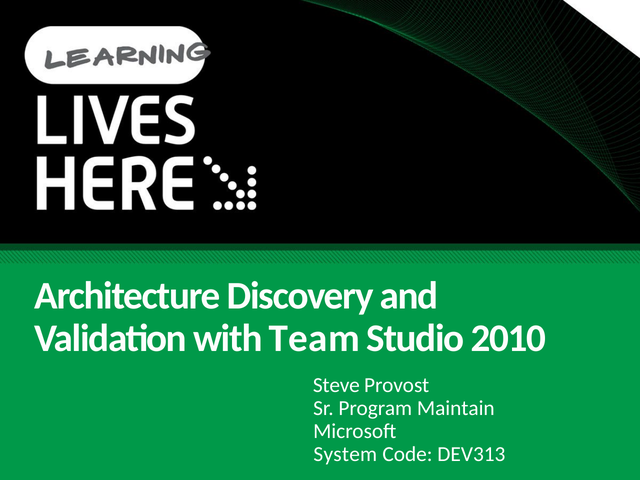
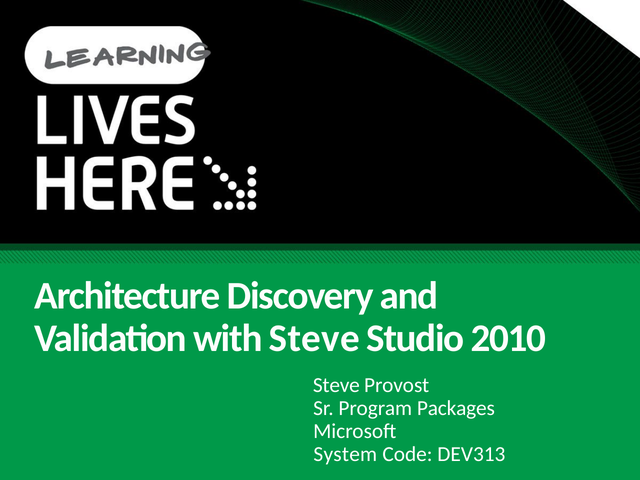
with Team: Team -> Steve
Maintain: Maintain -> Packages
